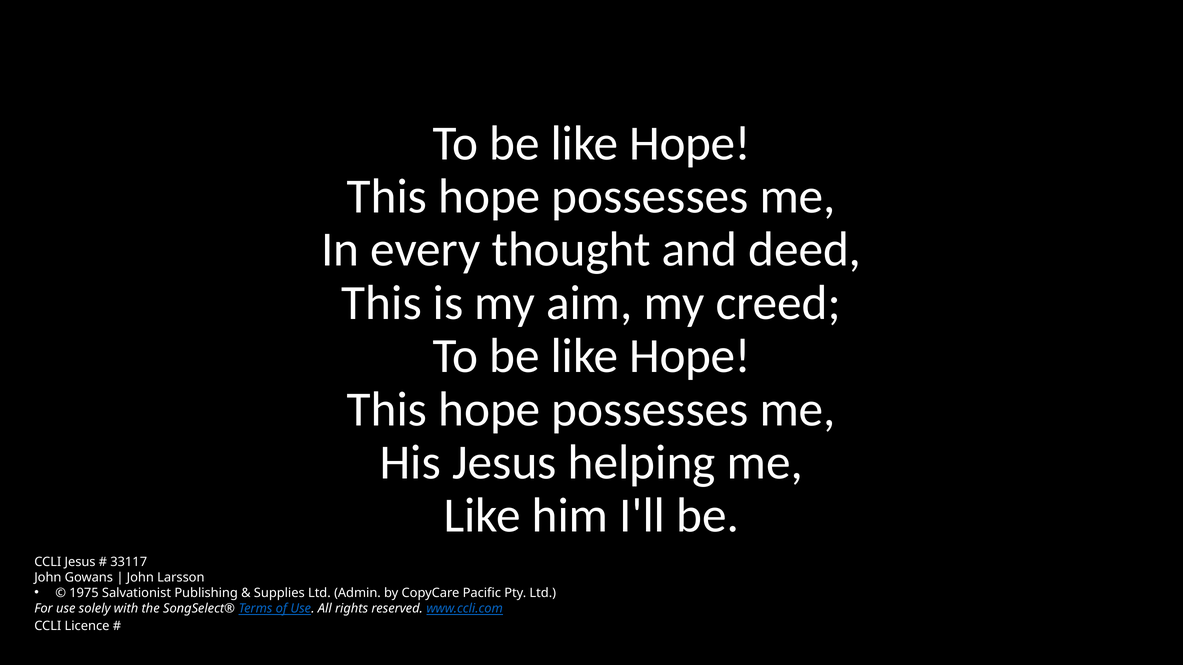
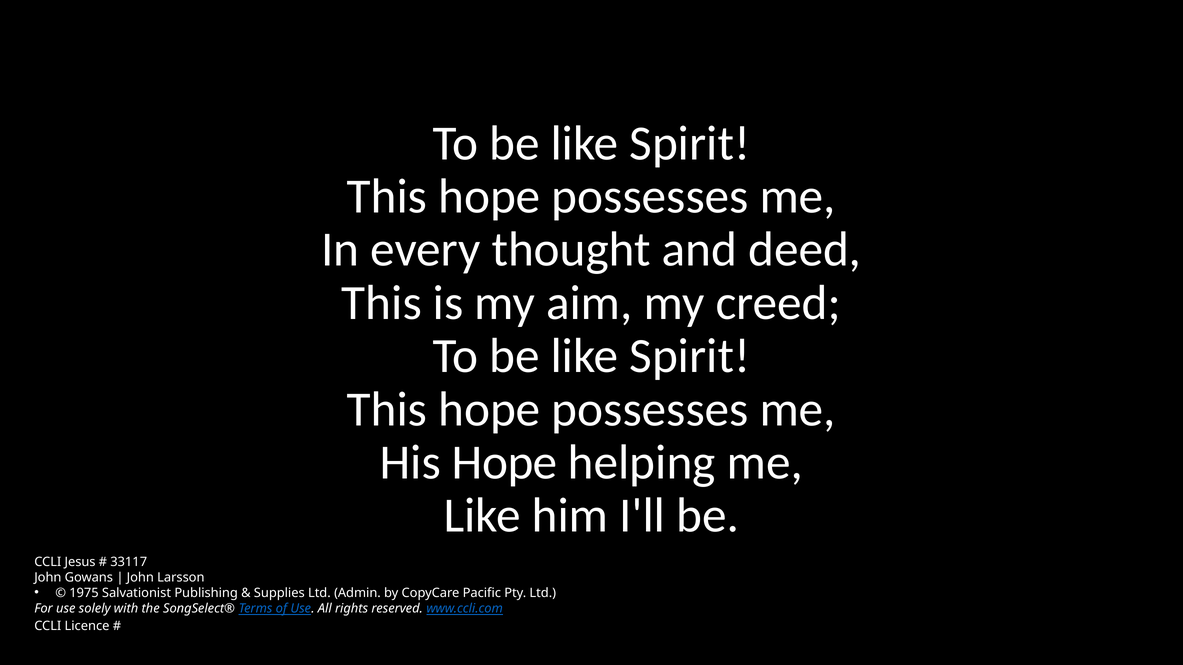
Hope at (690, 143): Hope -> Spirit
Hope at (690, 356): Hope -> Spirit
His Jesus: Jesus -> Hope
